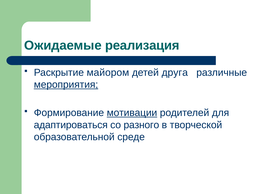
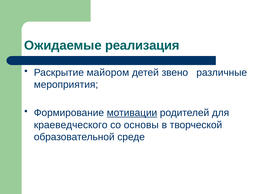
друга: друга -> звено
мероприятия underline: present -> none
адаптироваться: адаптироваться -> краеведческого
разного: разного -> основы
